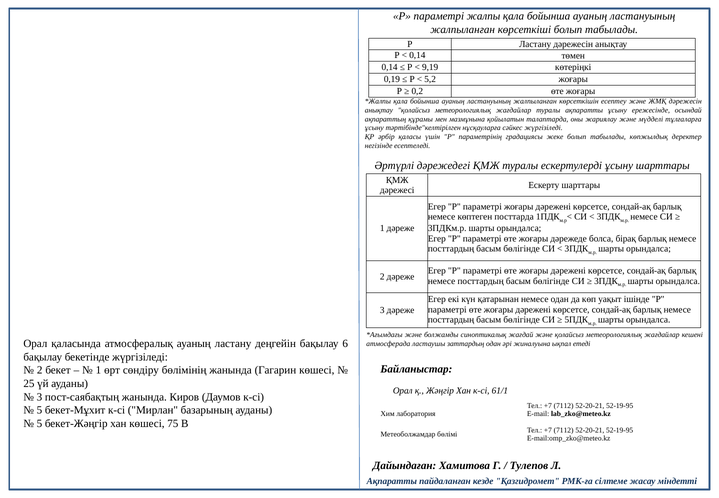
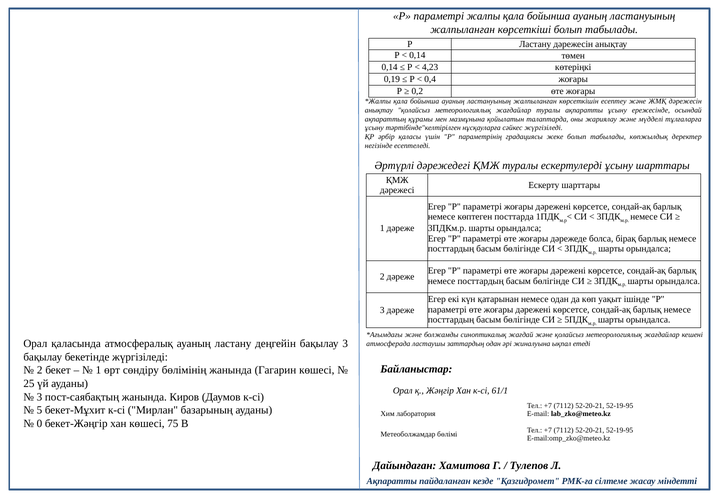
9,19: 9,19 -> 4,23
5,2: 5,2 -> 0,4
бақылау 6: 6 -> 3
5 at (39, 423): 5 -> 0
